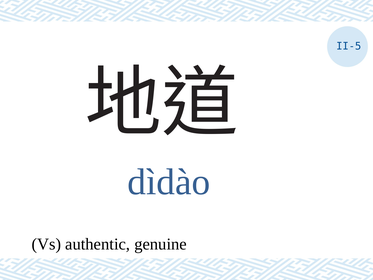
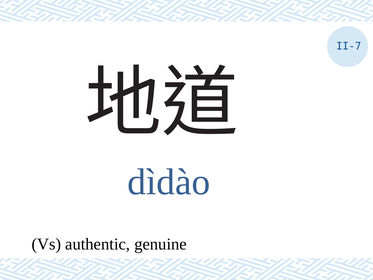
II-5: II-5 -> II-7
